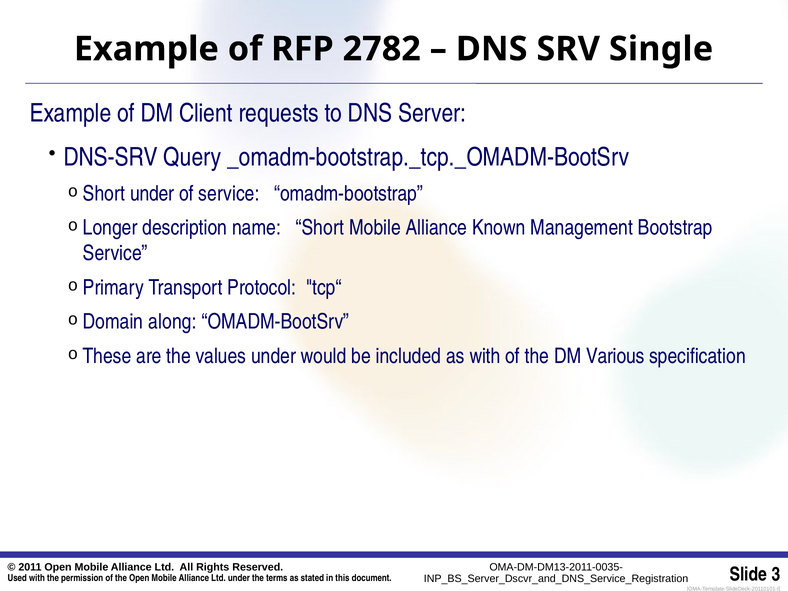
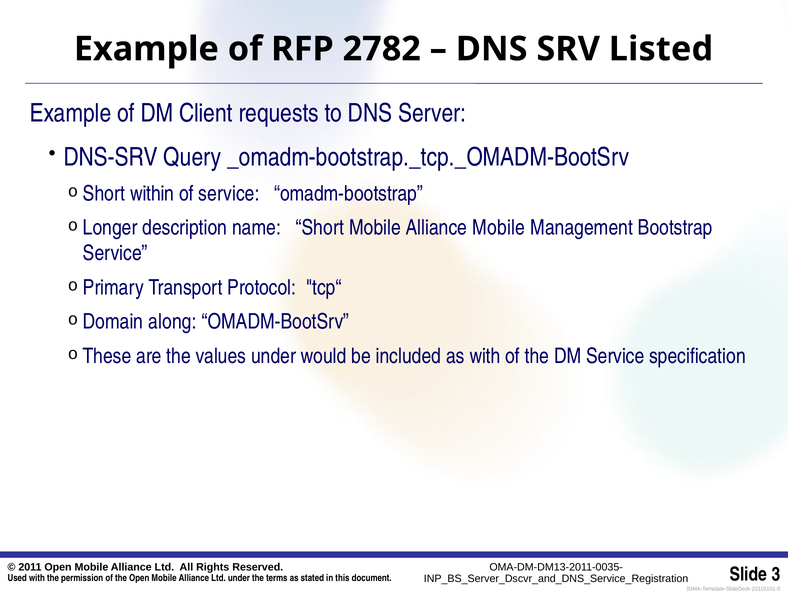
Single: Single -> Listed
Short under: under -> within
Alliance Known: Known -> Mobile
DM Various: Various -> Service
